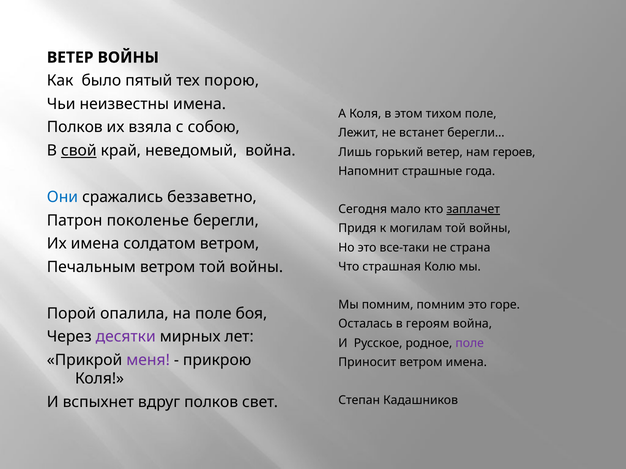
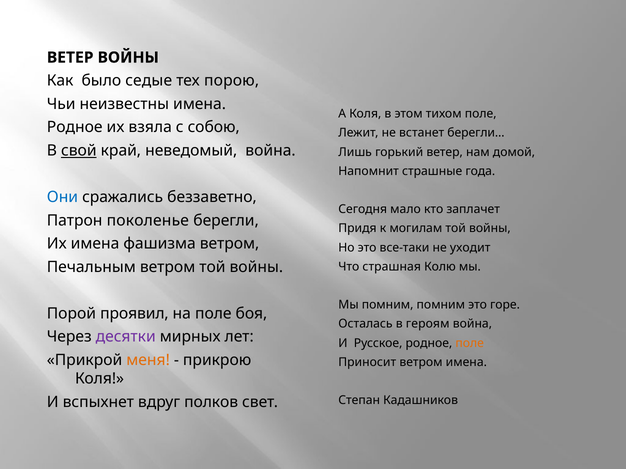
пятый: пятый -> седые
Полков at (75, 127): Полков -> Родное
героев: героев -> домой
заплачет underline: present -> none
солдатом: солдатом -> фашизма
страна: страна -> уходит
опалила: опалила -> проявил
поле at (470, 343) colour: purple -> orange
меня colour: purple -> orange
